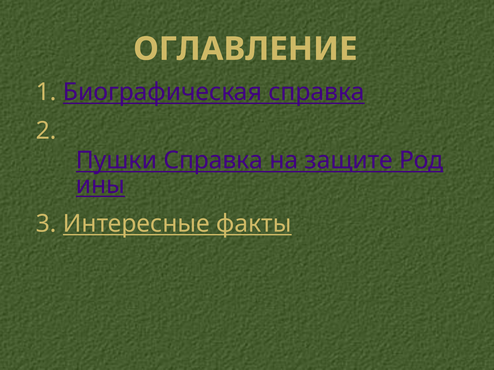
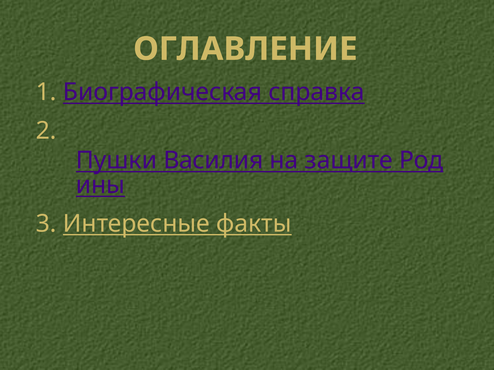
Пушки Справка: Справка -> Василия
